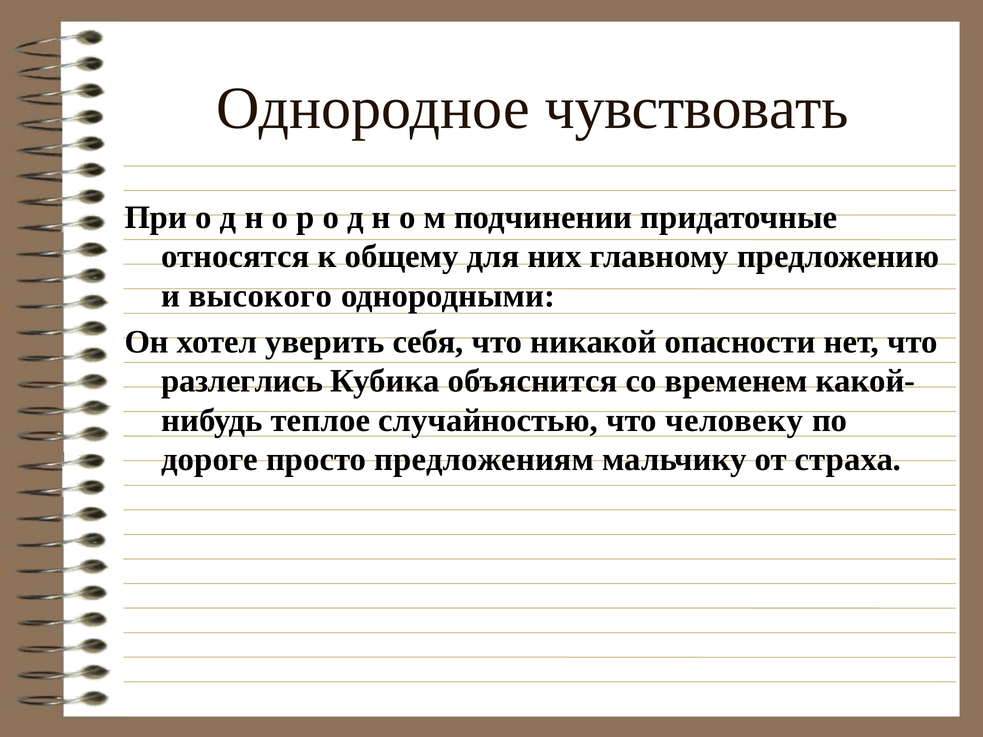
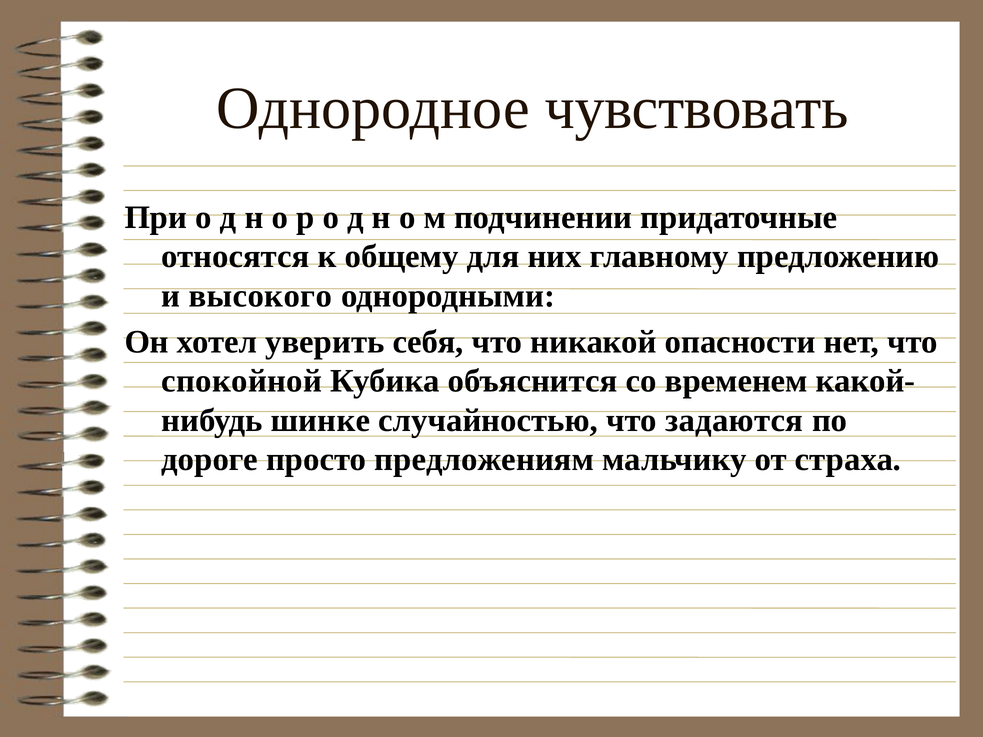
разлеглись: разлеглись -> спокойной
теплое: теплое -> шинке
человеку: человеку -> задаются
